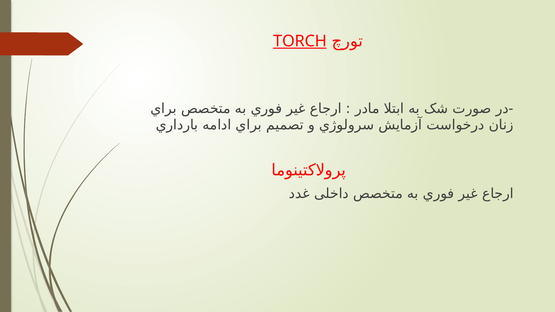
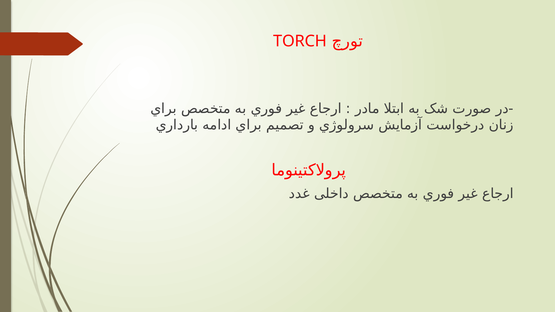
TORCH underline: present -> none
